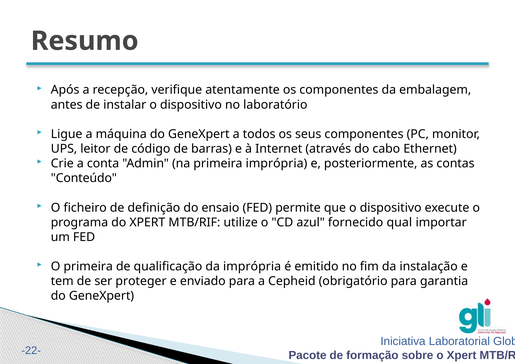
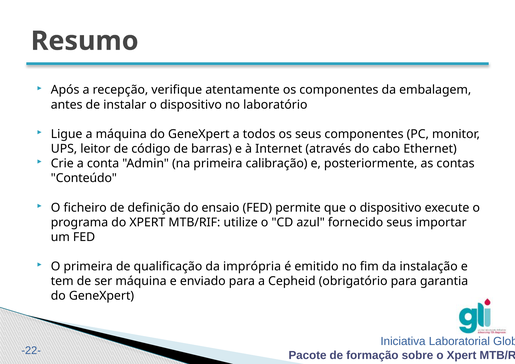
primeira imprópria: imprópria -> calibração
fornecido qual: qual -> seus
ser proteger: proteger -> máquina
